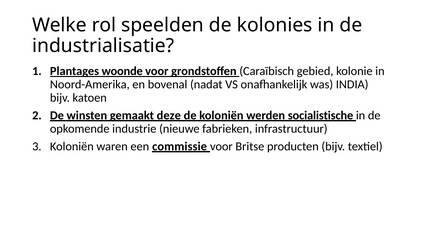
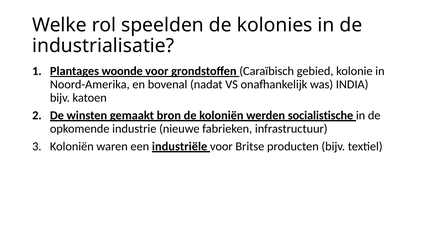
deze: deze -> bron
commissie: commissie -> industriële
